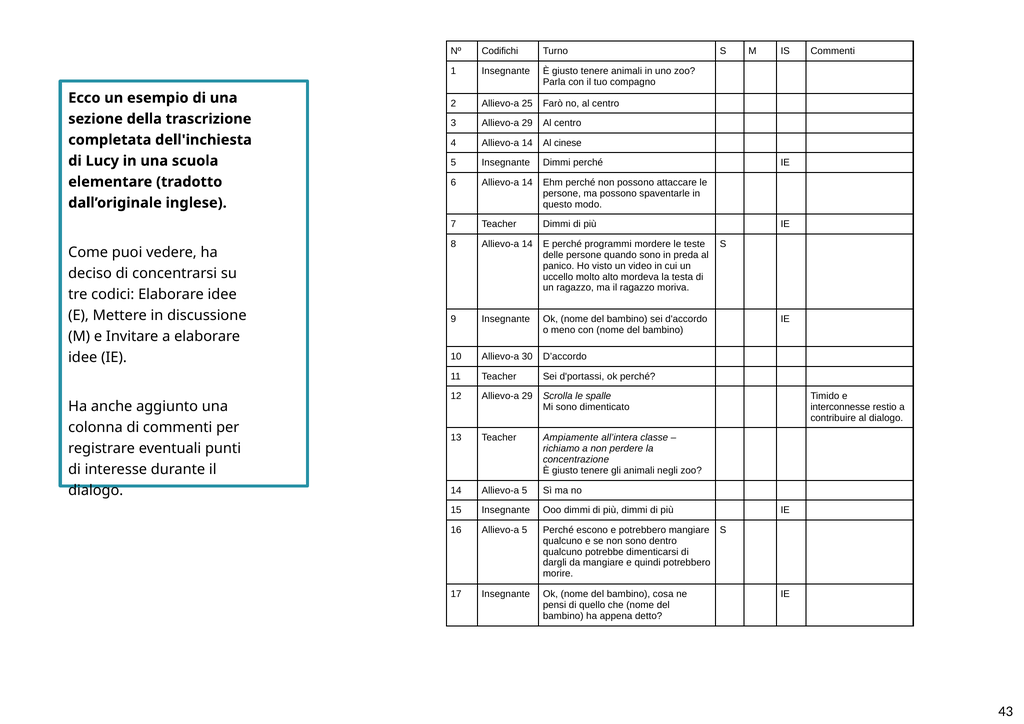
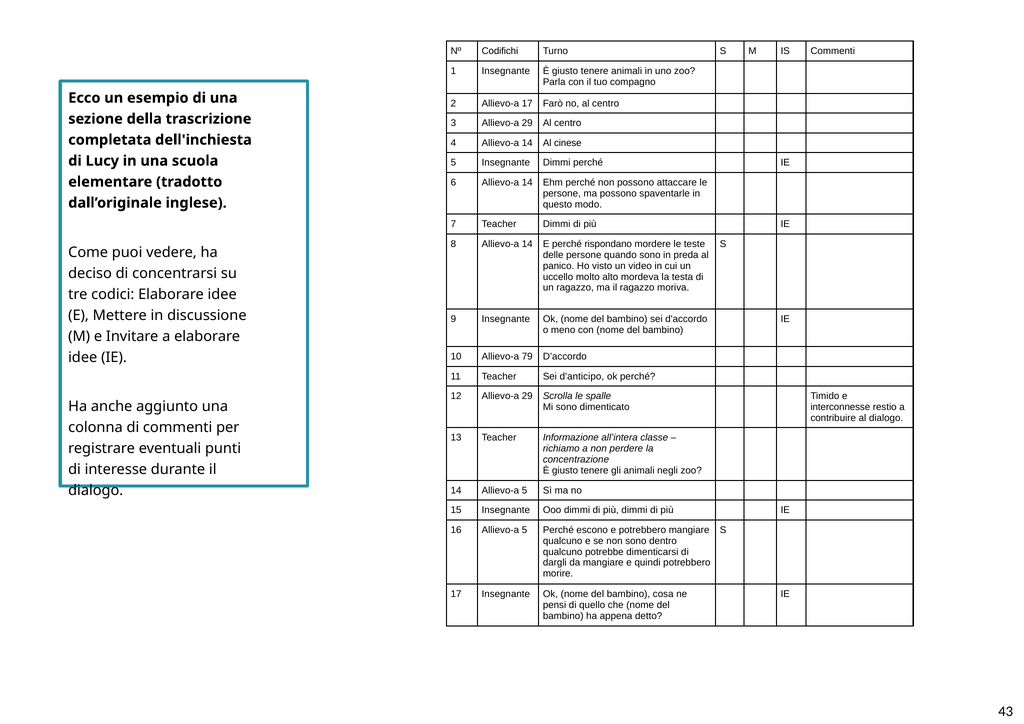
Allievo-a 25: 25 -> 17
programmi: programmi -> rispondano
30: 30 -> 79
d'portassi: d'portassi -> d'anticipo
Ampiamente: Ampiamente -> Informazione
